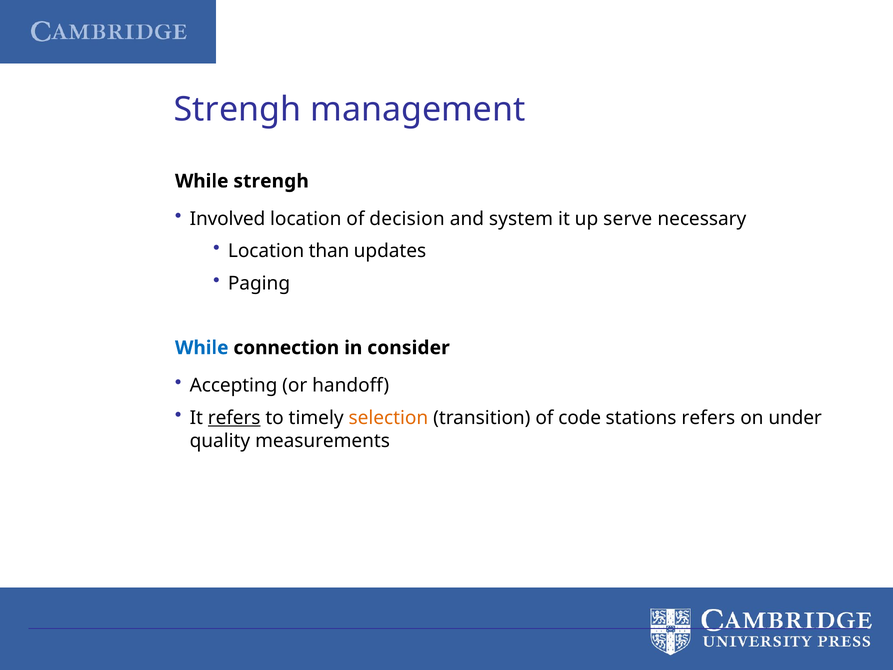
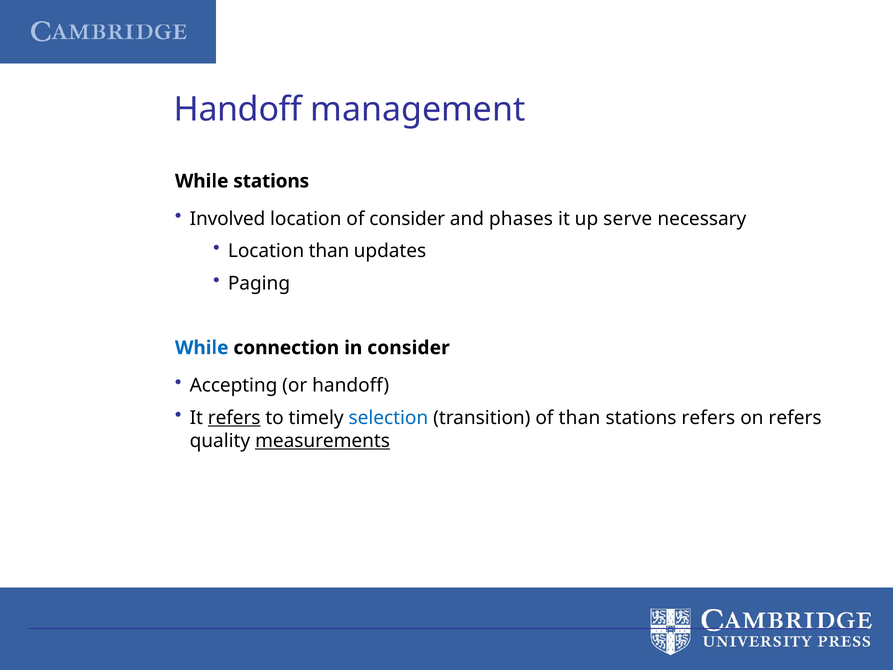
Strengh at (238, 109): Strengh -> Handoff
While strengh: strengh -> stations
of decision: decision -> consider
system: system -> phases
selection colour: orange -> blue
of code: code -> than
on under: under -> refers
measurements underline: none -> present
